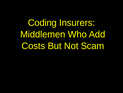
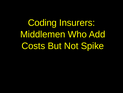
Scam: Scam -> Spike
